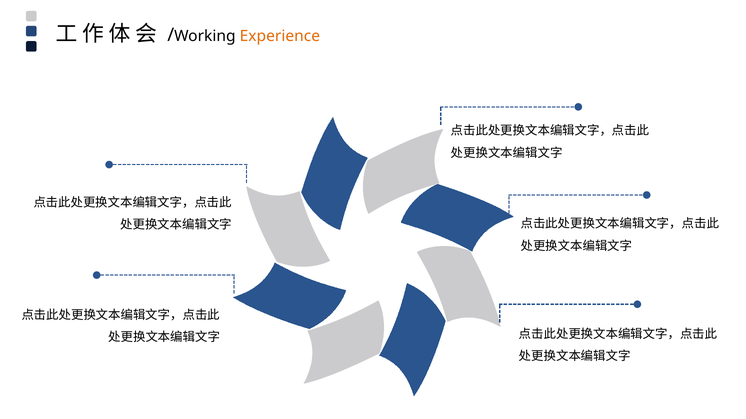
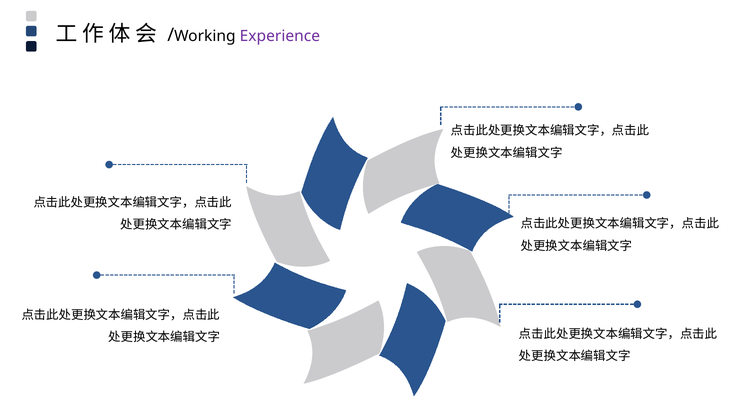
Experience colour: orange -> purple
